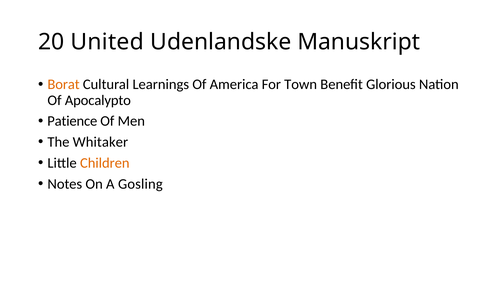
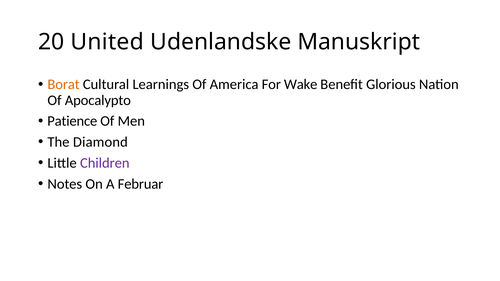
Town: Town -> Wake
Whitaker: Whitaker -> Diamond
Children colour: orange -> purple
Gosling: Gosling -> Februar
